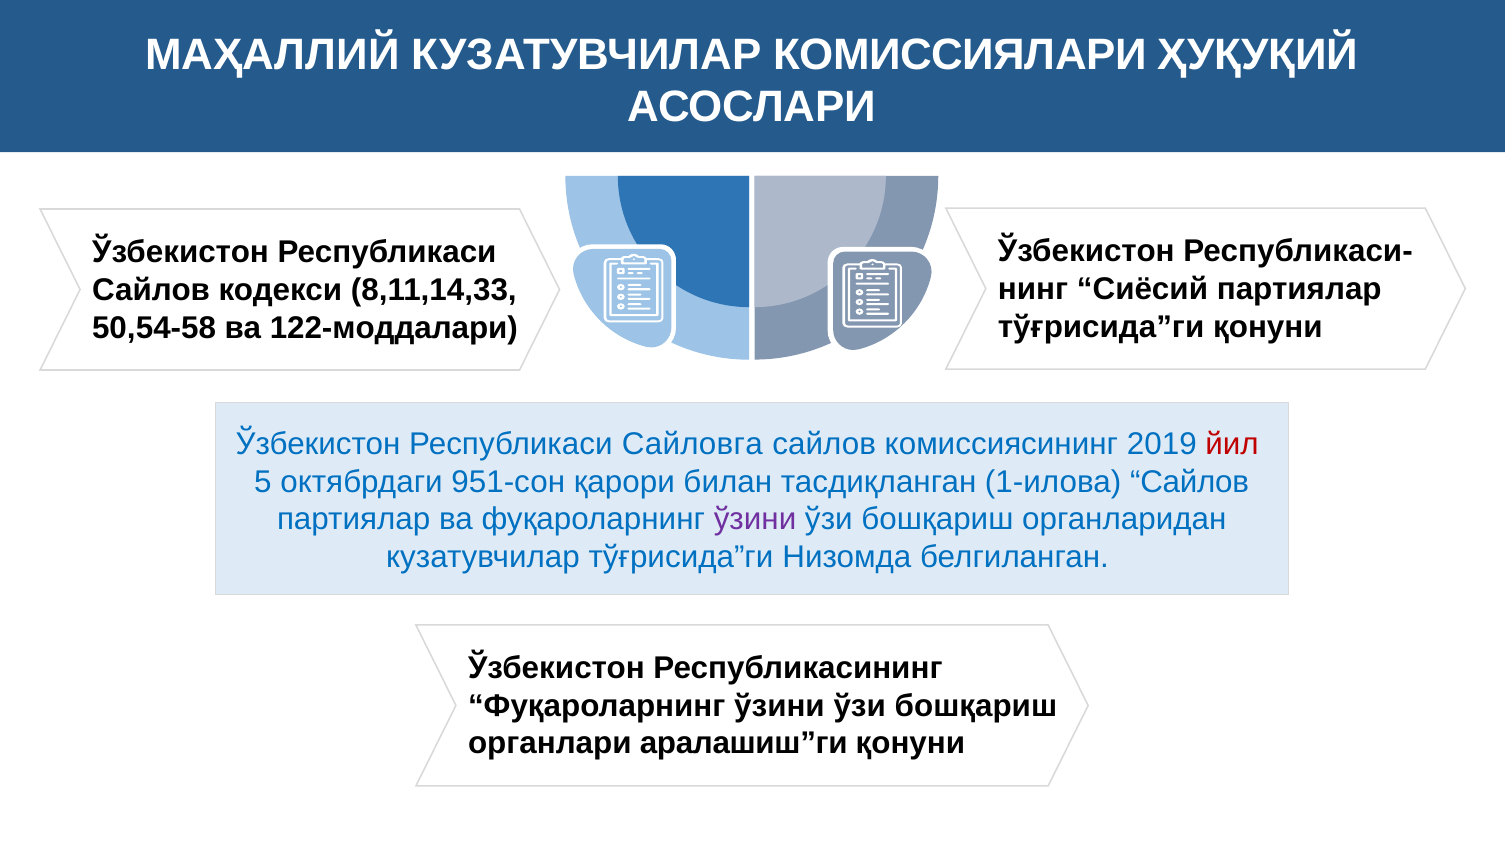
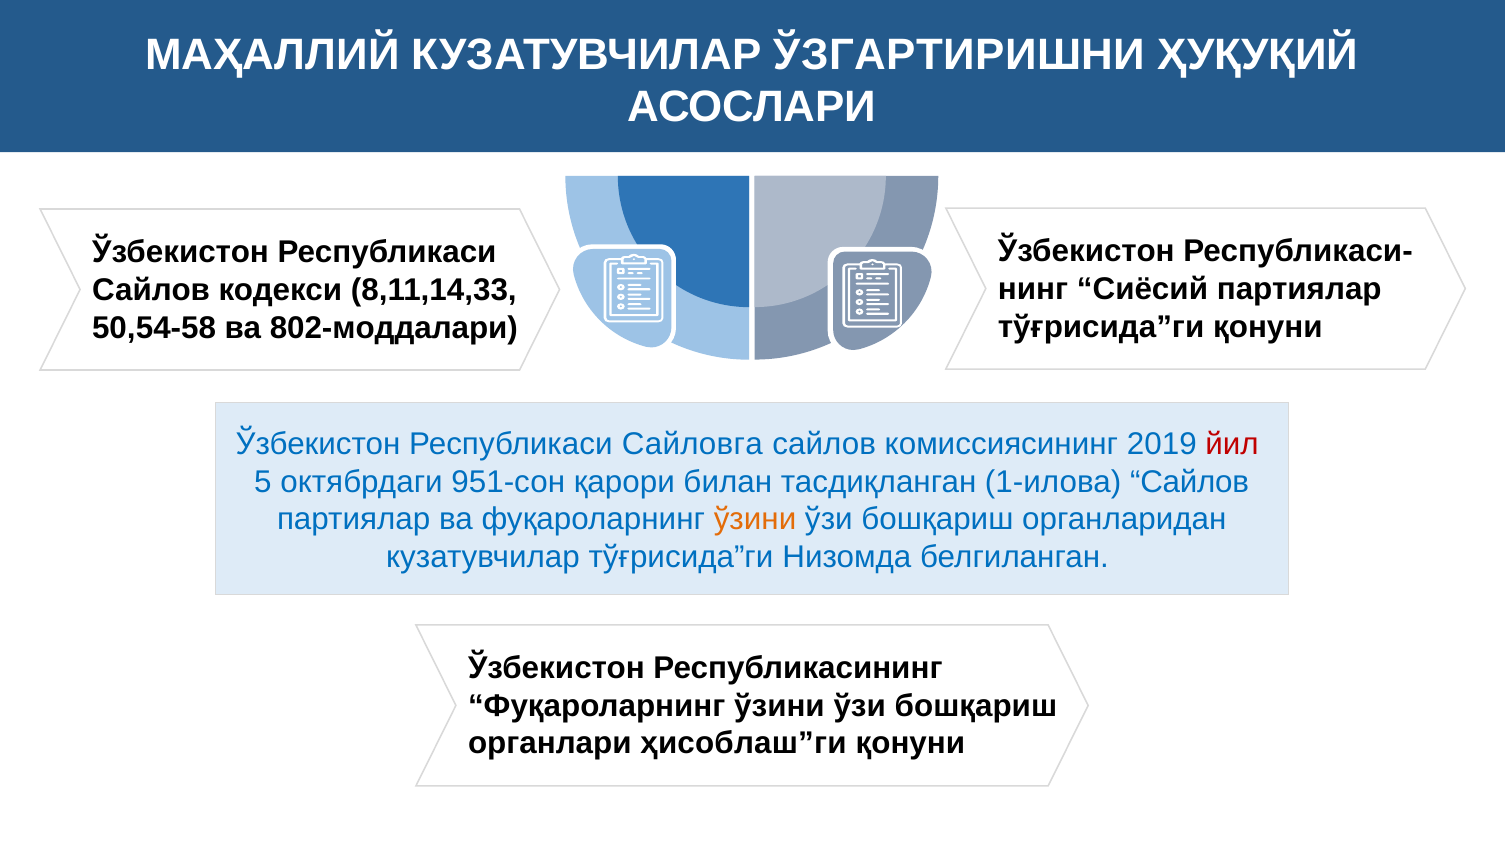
КОМИССИЯЛАРИ: КОМИССИЯЛАРИ -> ЎЗГАРТИРИШНИ
122-моддалари: 122-моддалари -> 802-моддалари
ўзини at (755, 519) colour: purple -> orange
аралашиш”ги: аралашиш”ги -> ҳисоблаш”ги
